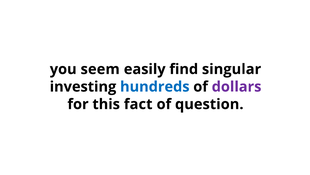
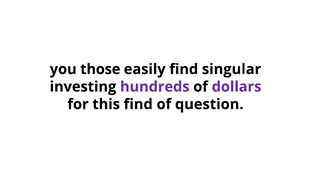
seem: seem -> those
hundreds colour: blue -> purple
this fact: fact -> find
